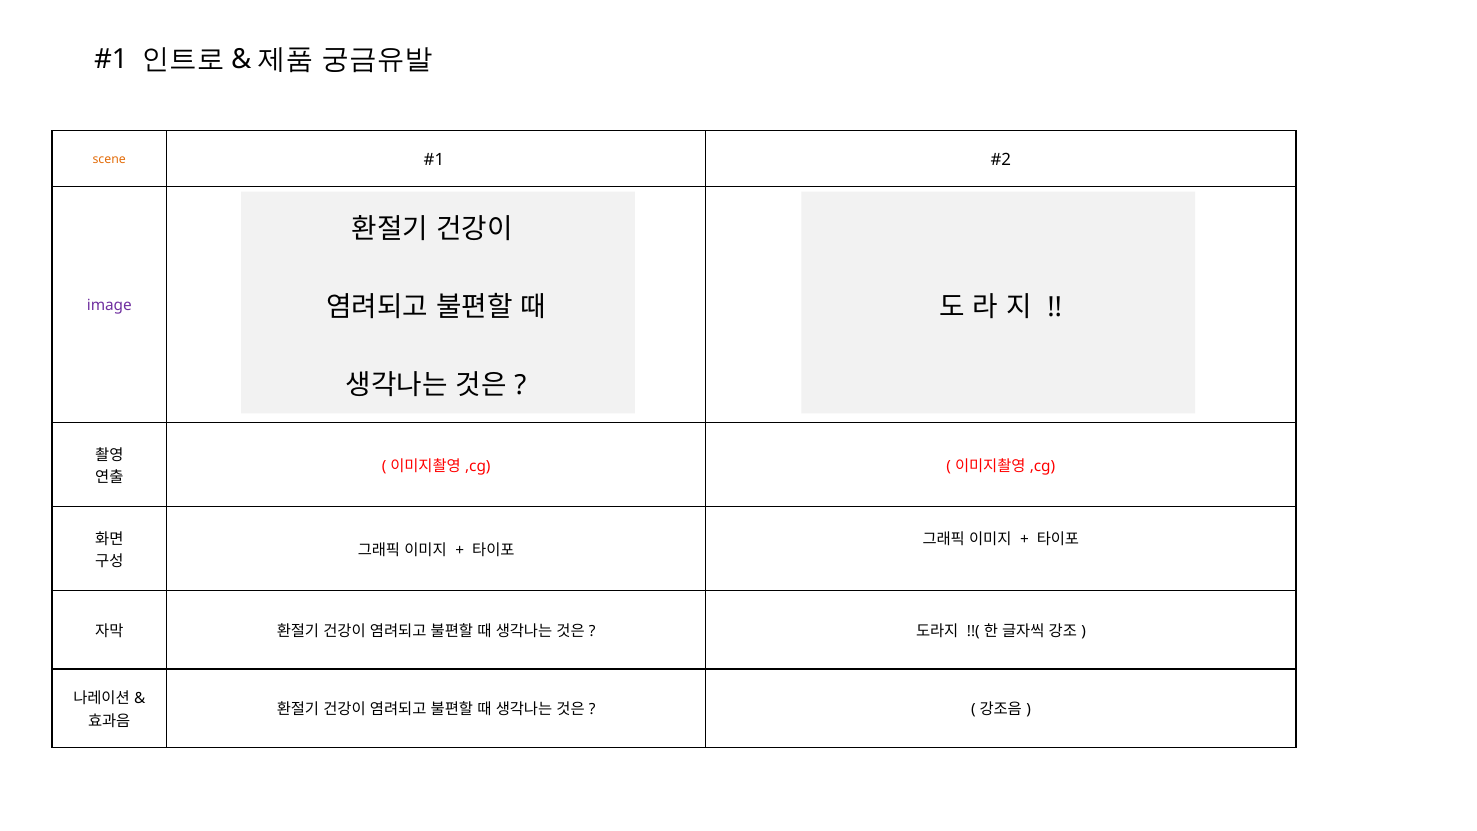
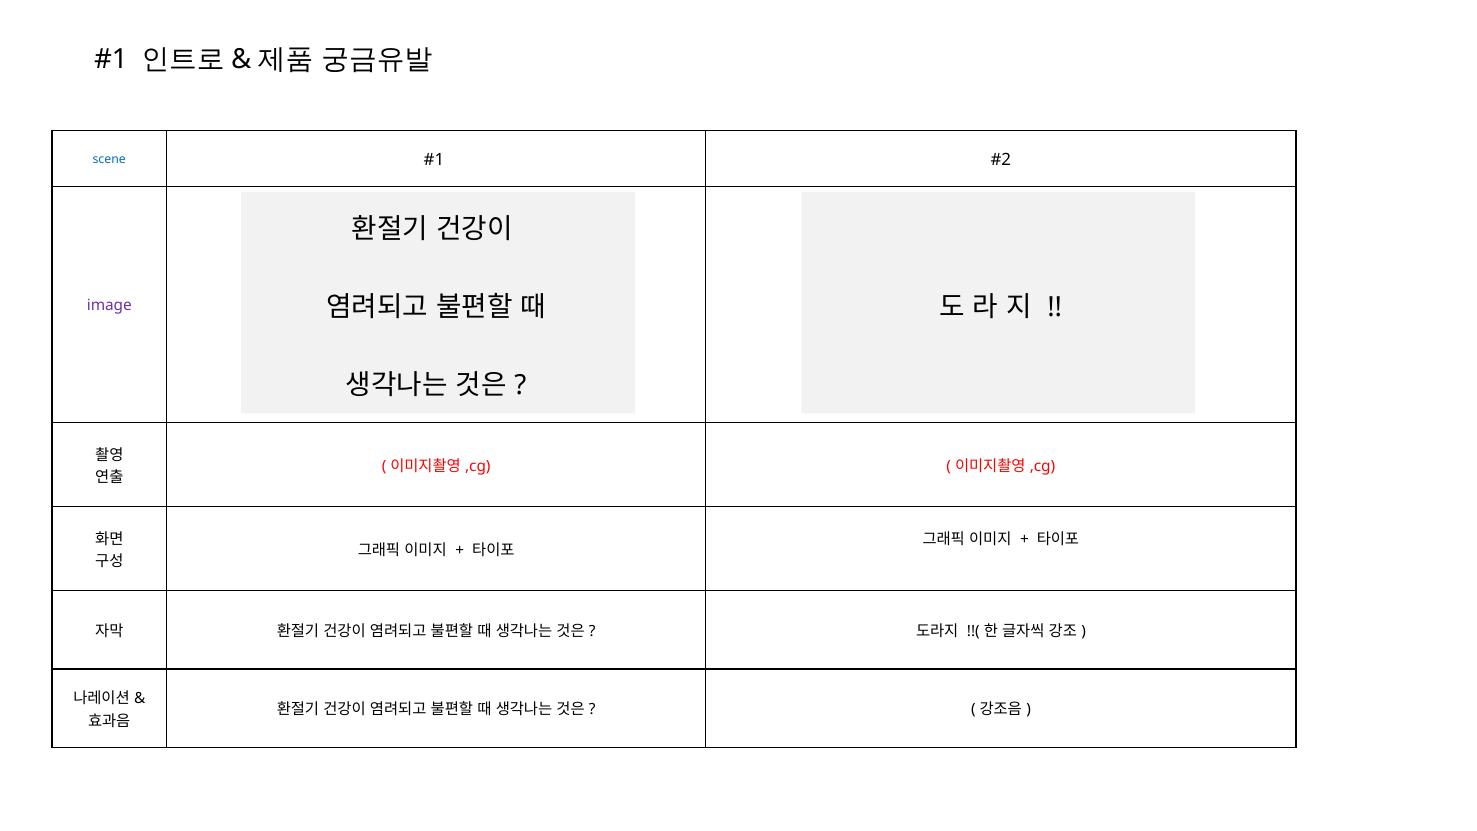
scene colour: orange -> blue
